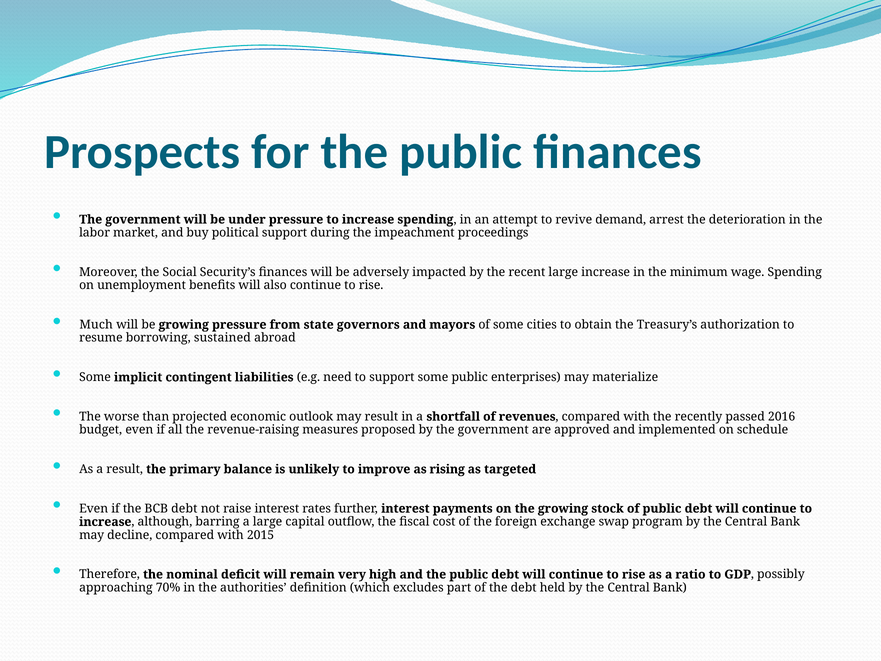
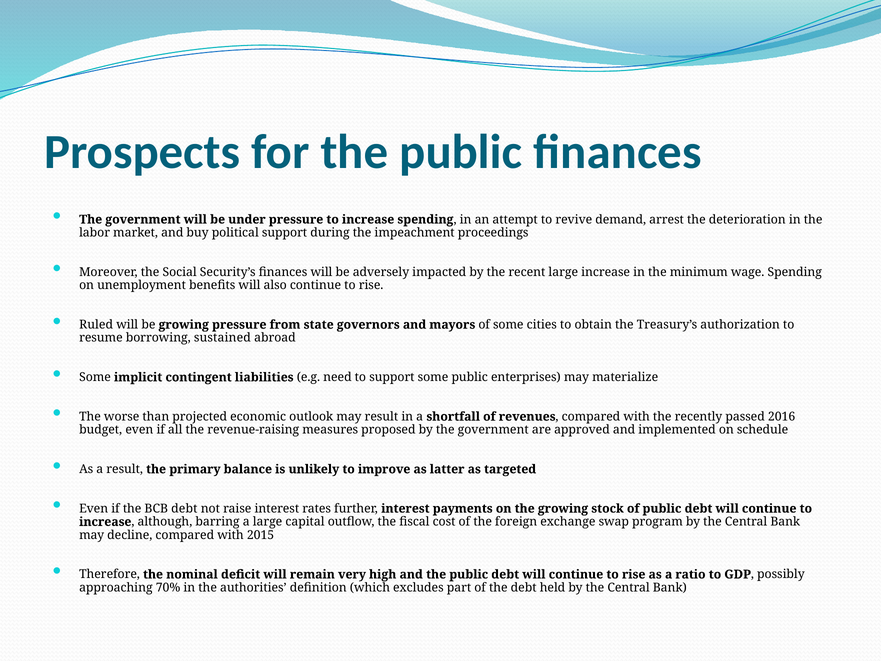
Much: Much -> Ruled
rising: rising -> latter
